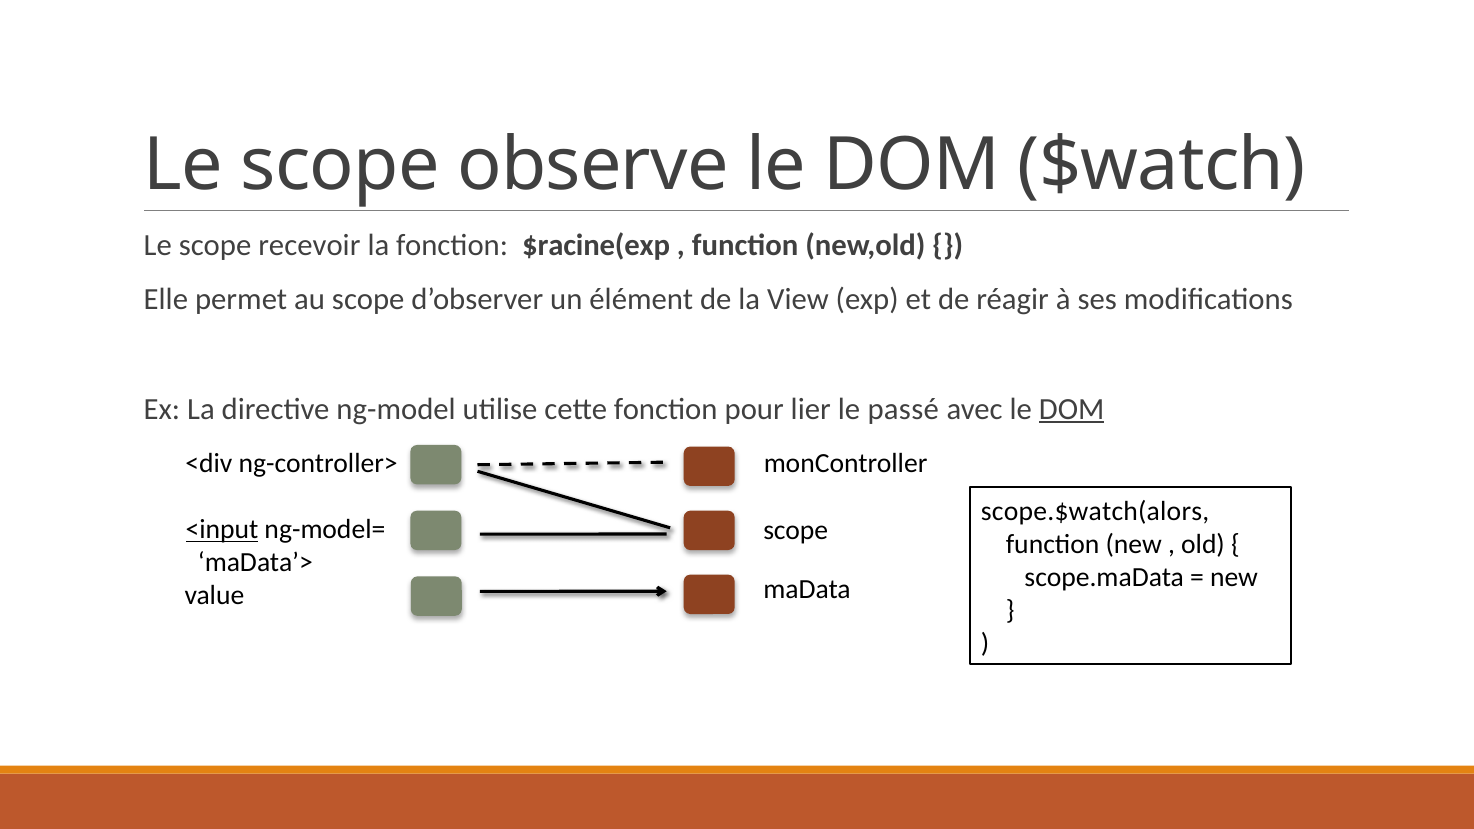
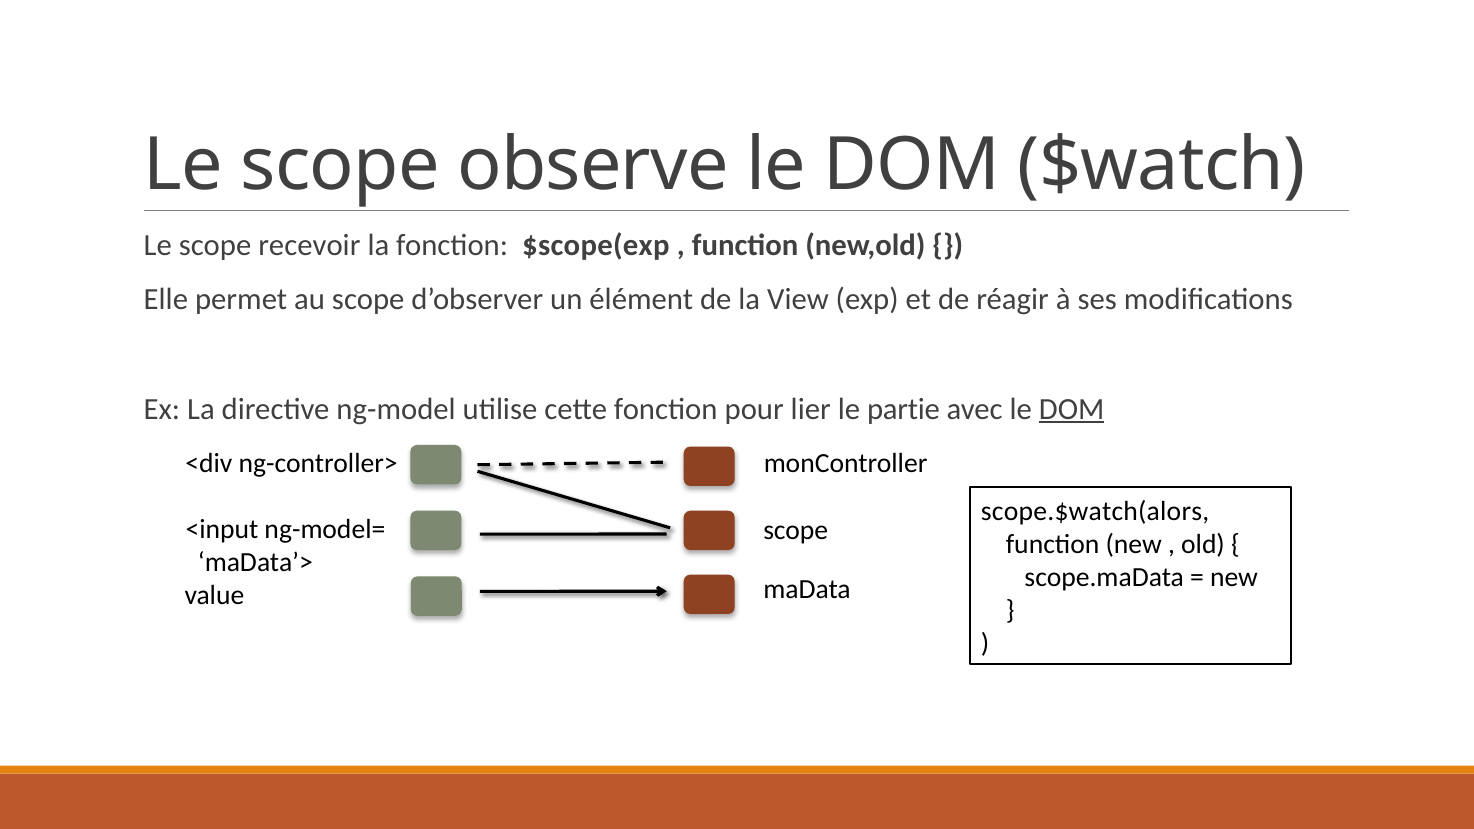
$racine(exp: $racine(exp -> $scope(exp
passé: passé -> partie
<input underline: present -> none
